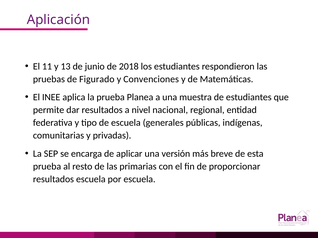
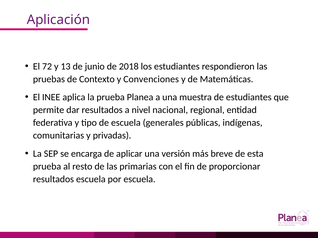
11: 11 -> 72
Figurado: Figurado -> Contexto
